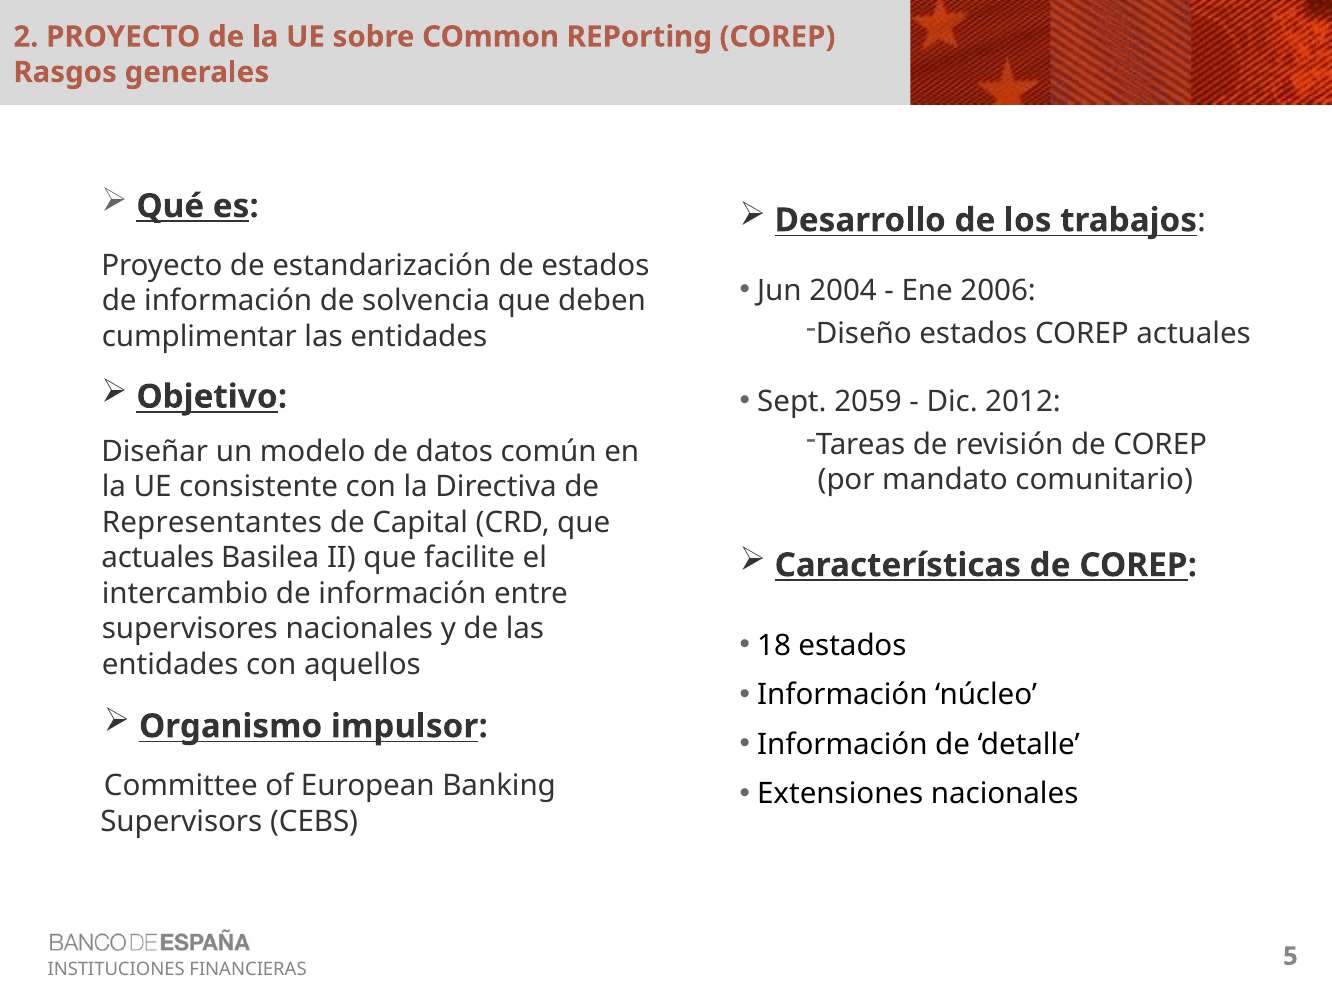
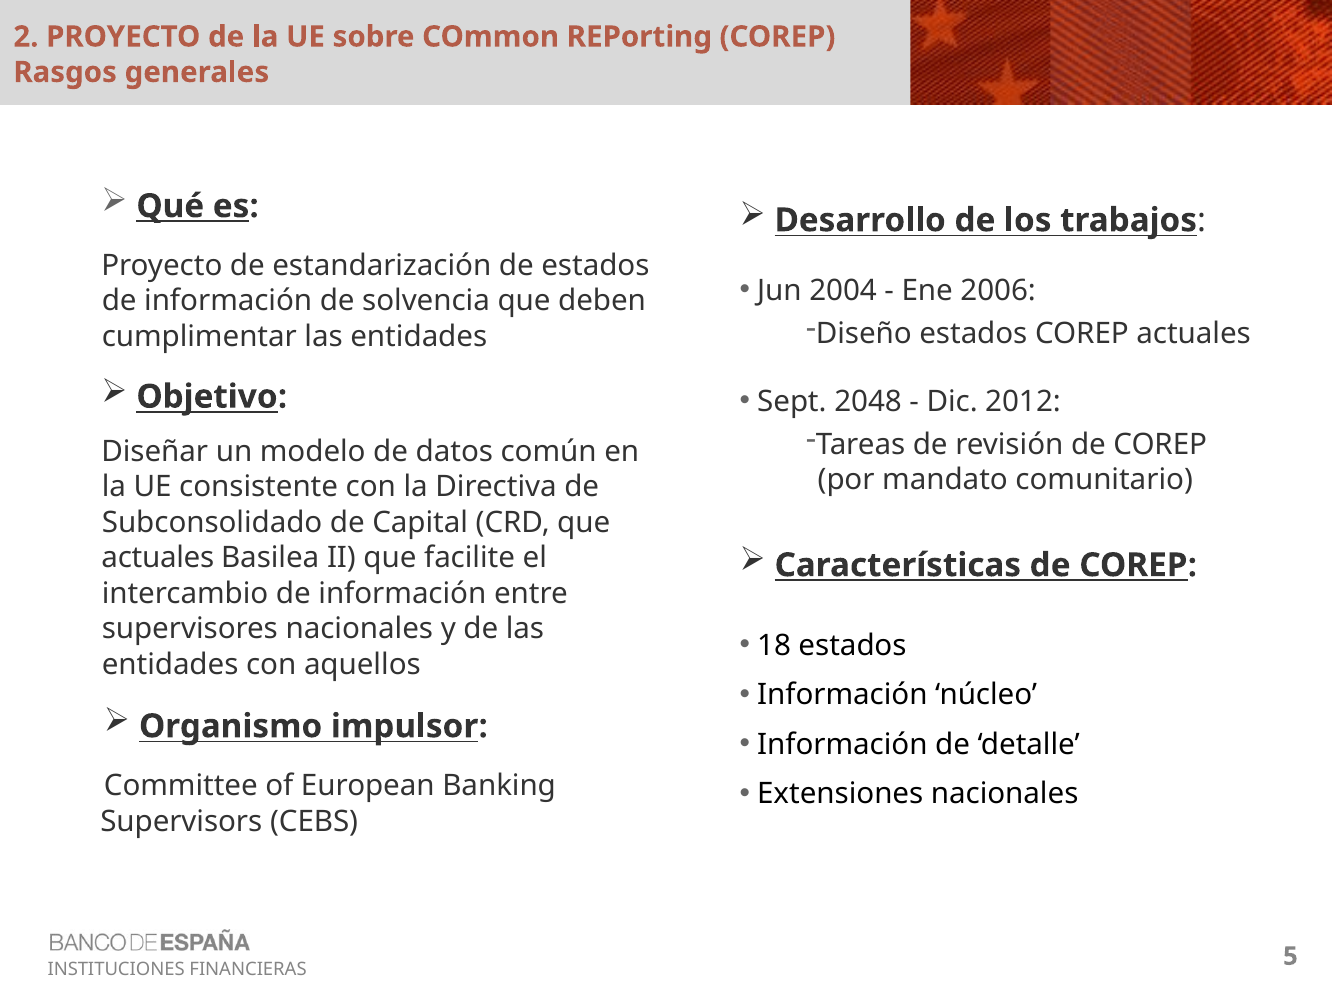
2059: 2059 -> 2048
Representantes: Representantes -> Subconsolidado
